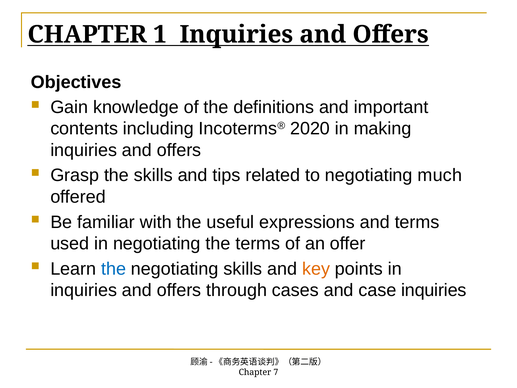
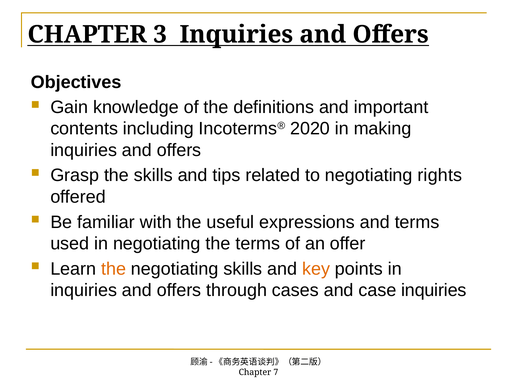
1: 1 -> 3
much: much -> rights
the at (114, 269) colour: blue -> orange
